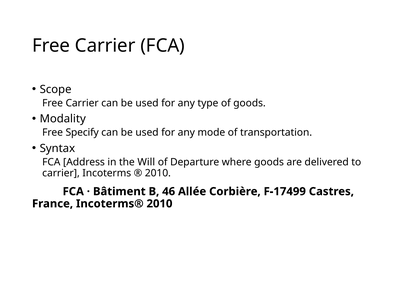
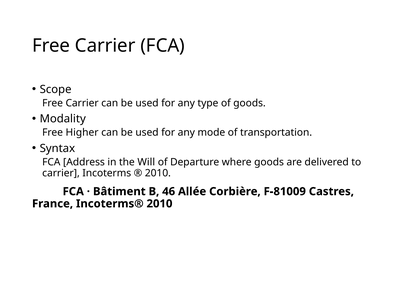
Specify: Specify -> Higher
F-17499: F-17499 -> F-81009
